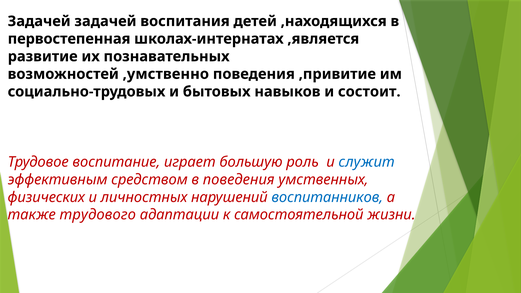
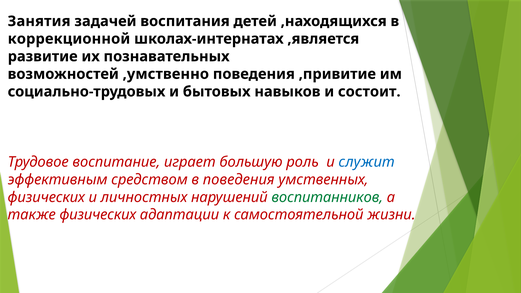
Задачей at (39, 21): Задачей -> Занятия
первостепенная: первостепенная -> коррекционной
воспитанников colour: blue -> green
также трудового: трудового -> физических
